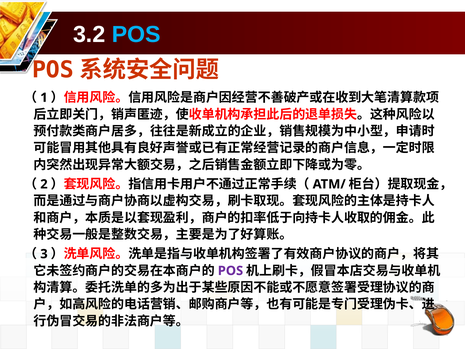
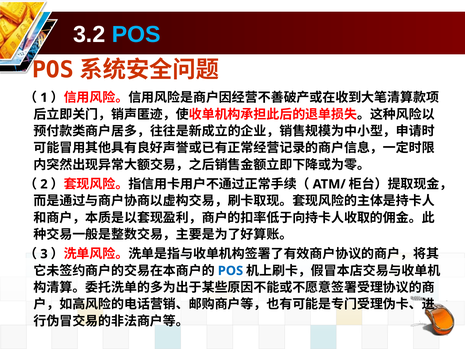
POS at (230, 271) colour: purple -> blue
